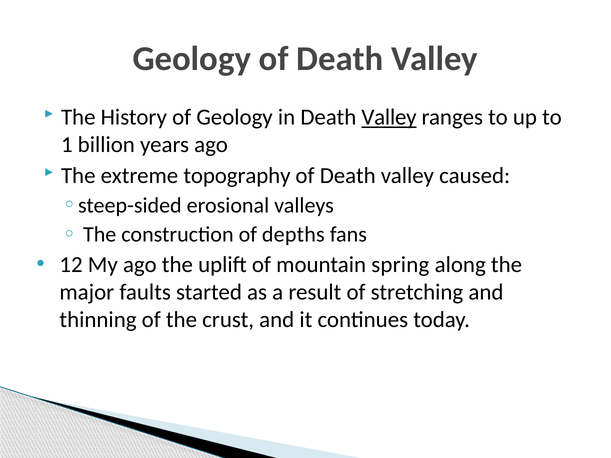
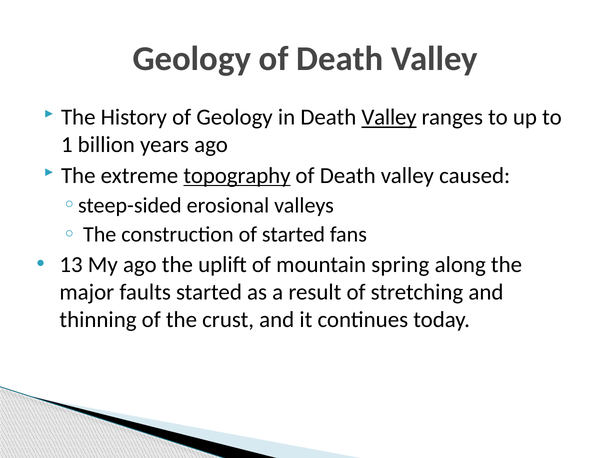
topography underline: none -> present
of depths: depths -> started
12: 12 -> 13
